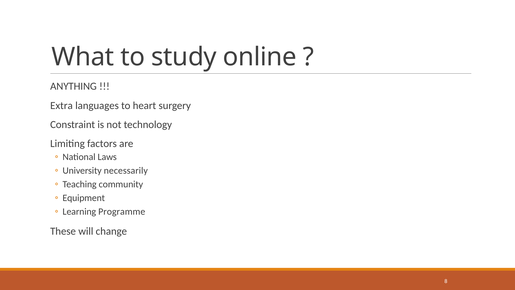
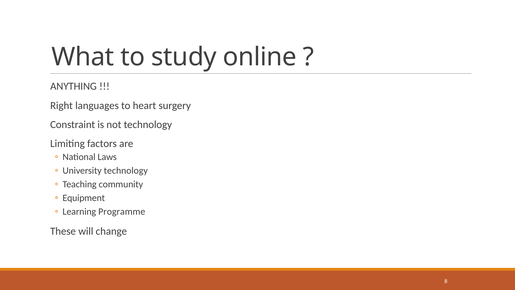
Extra: Extra -> Right
University necessarily: necessarily -> technology
